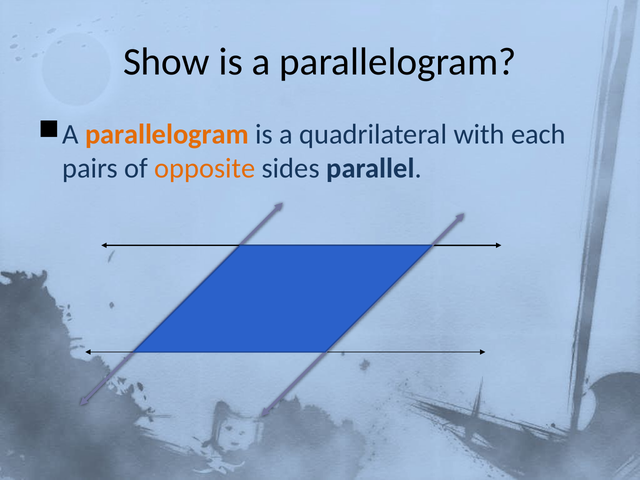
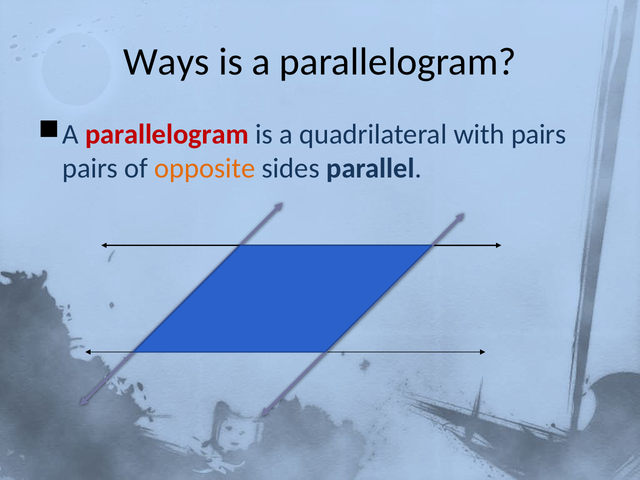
Show: Show -> Ways
parallelogram at (167, 134) colour: orange -> red
with each: each -> pairs
